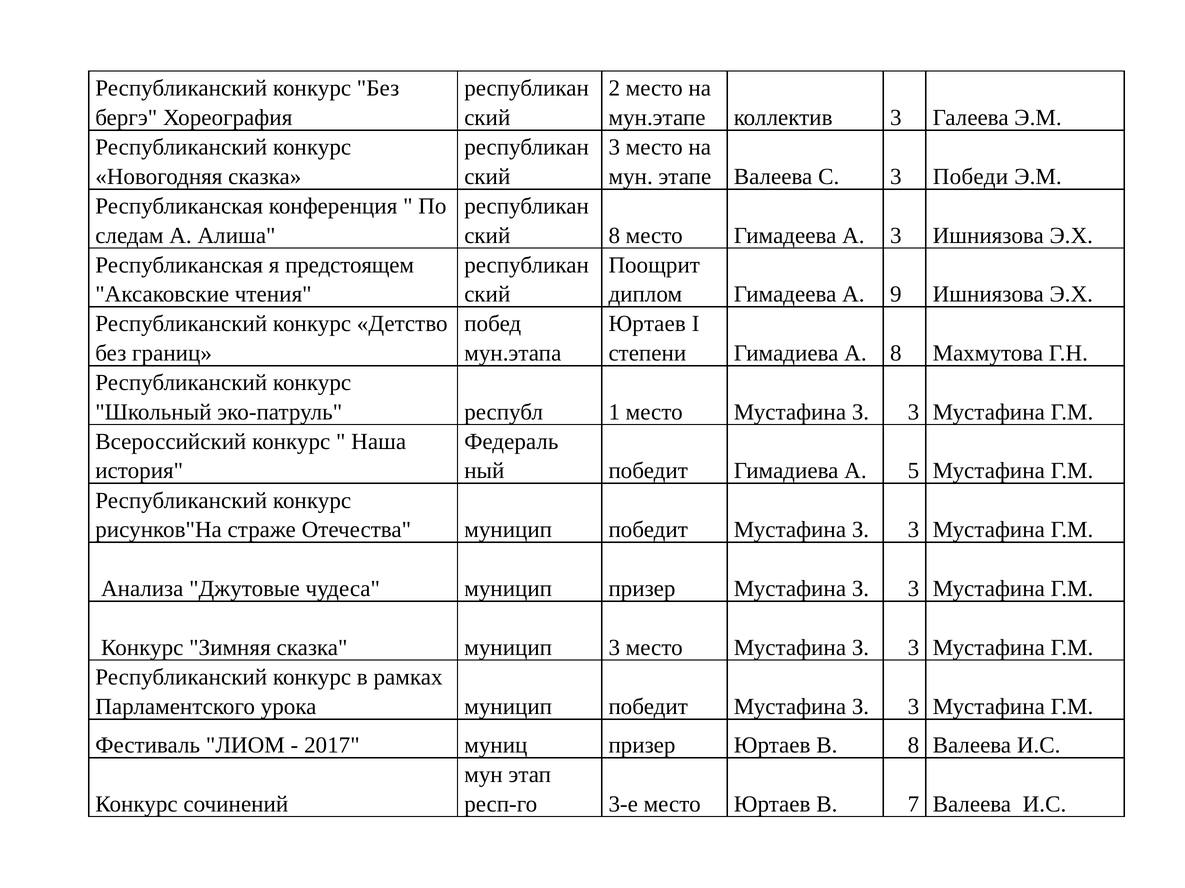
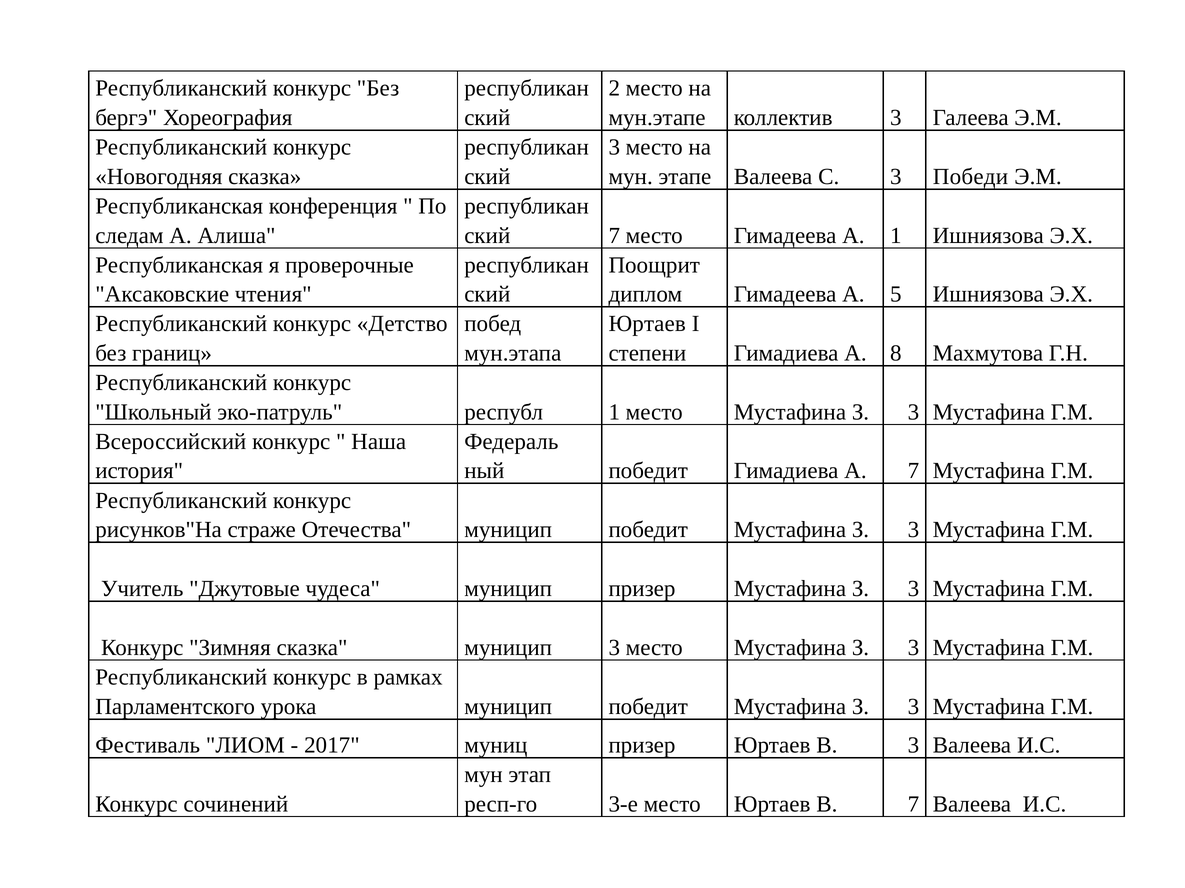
8 at (614, 236): 8 -> 7
А 3: 3 -> 1
предстоящем: предстоящем -> проверочные
9: 9 -> 5
А 5: 5 -> 7
Анализа: Анализа -> Учитель
В 8: 8 -> 3
